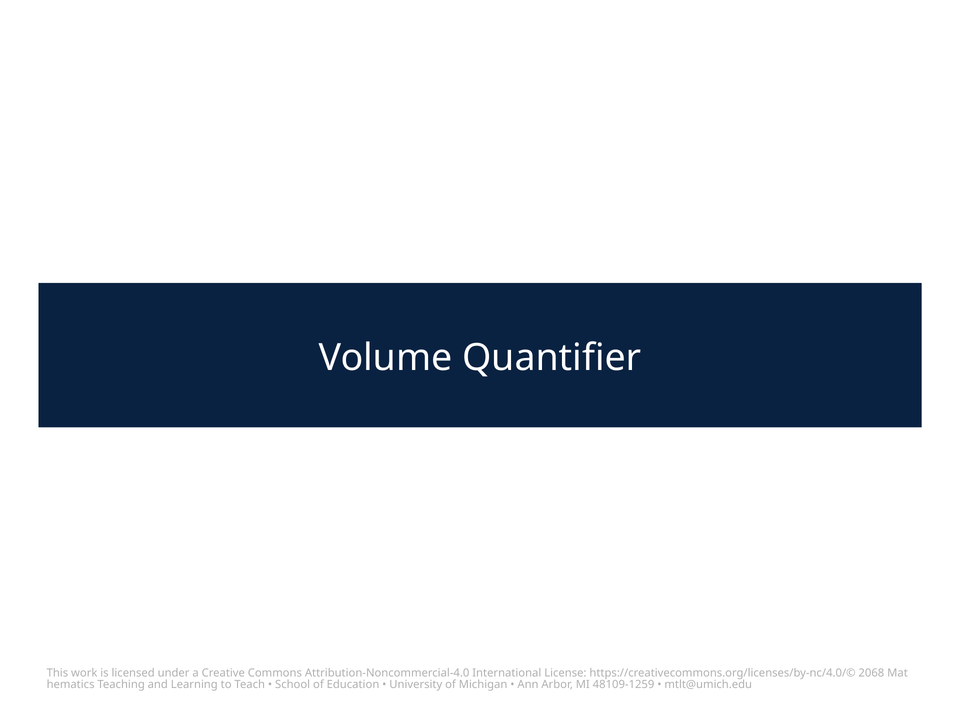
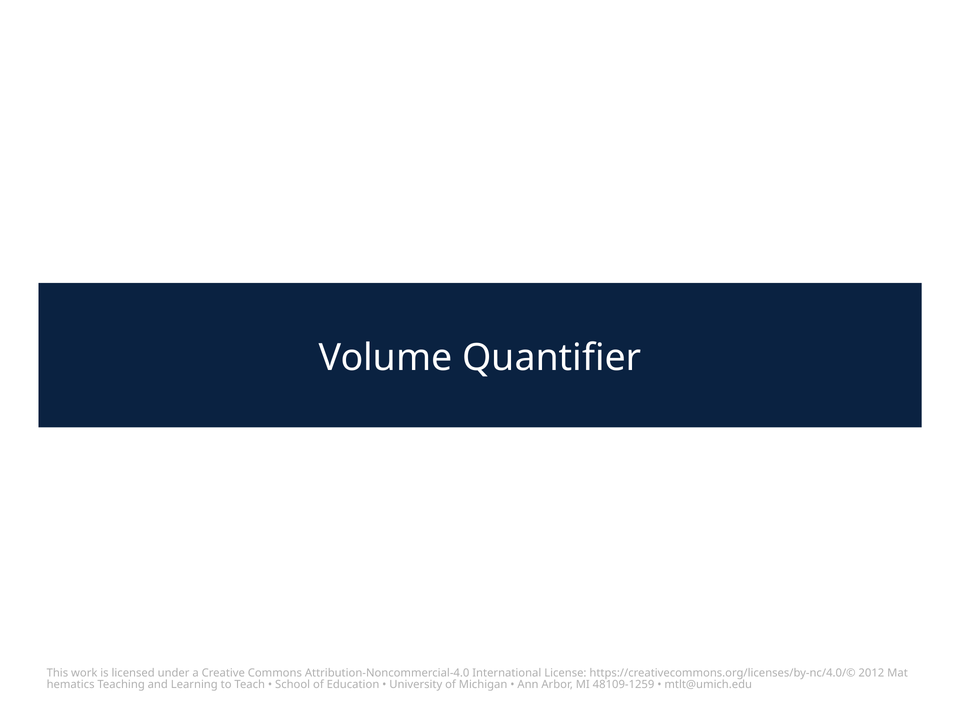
2068: 2068 -> 2012
